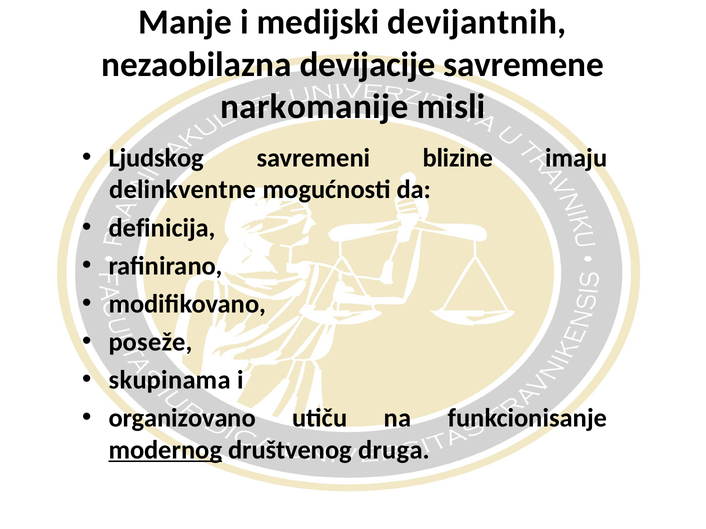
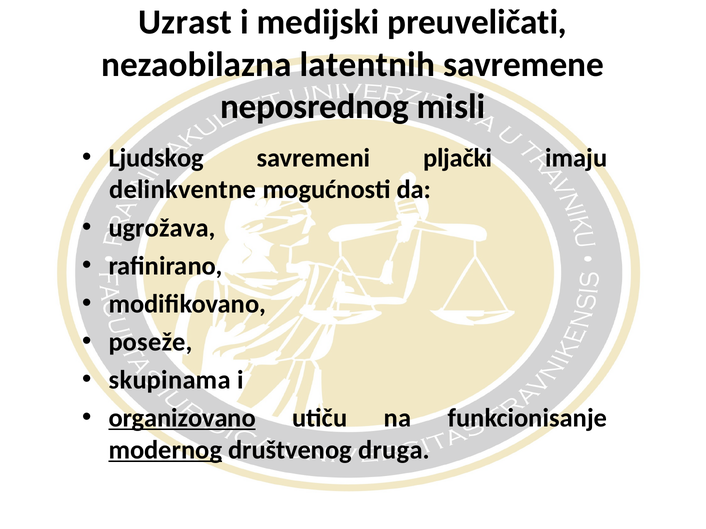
Manje: Manje -> Uzrast
devijantnih: devijantnih -> preuveličati
devijacije: devijacije -> latentnih
narkomanije: narkomanije -> neposrednog
blizine: blizine -> pljački
definicija: definicija -> ugrožava
organizovano underline: none -> present
